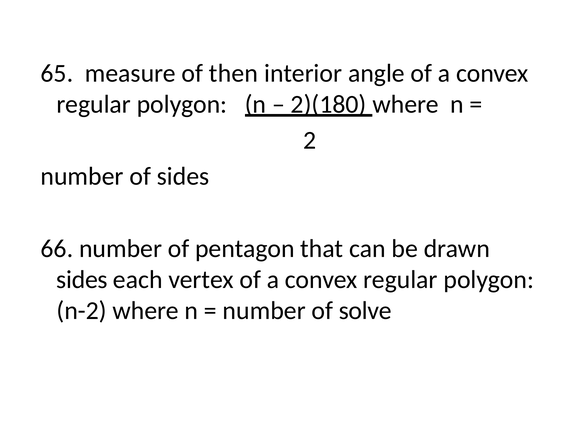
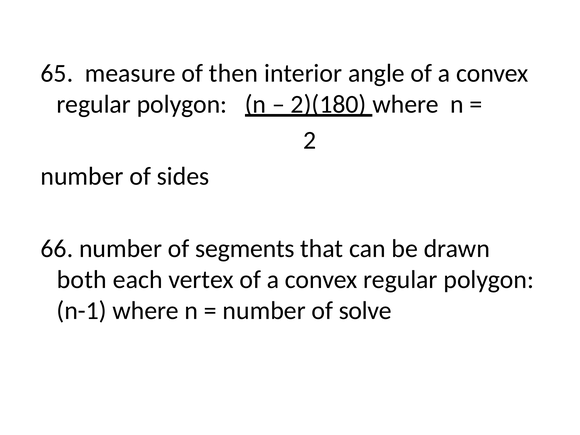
pentagon: pentagon -> segments
sides at (82, 280): sides -> both
n-2: n-2 -> n-1
